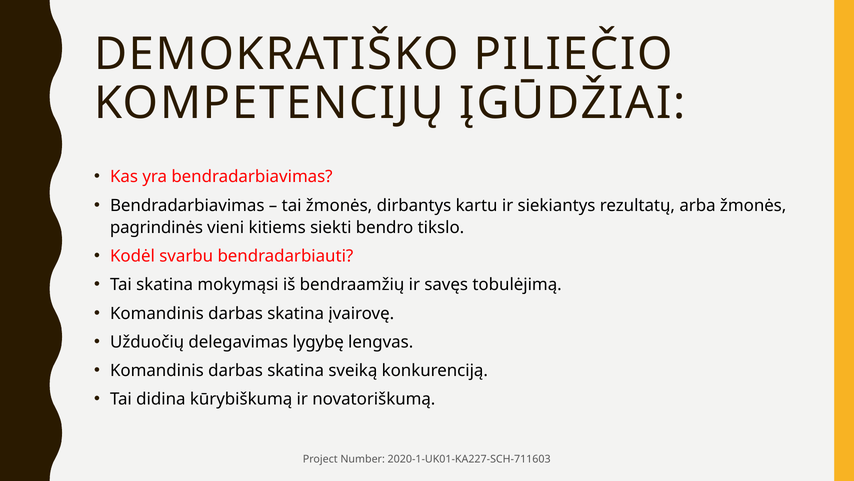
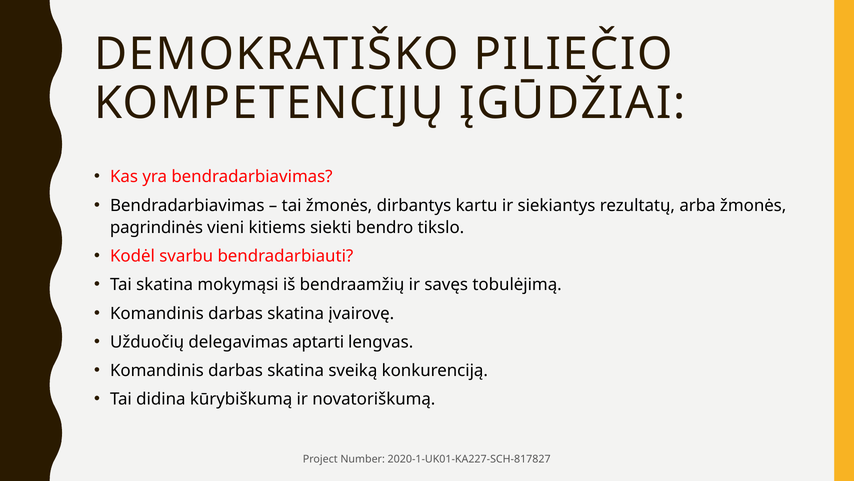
lygybę: lygybę -> aptarti
2020-1-UK01-KA227-SCH-711603: 2020-1-UK01-KA227-SCH-711603 -> 2020-1-UK01-KA227-SCH-817827
